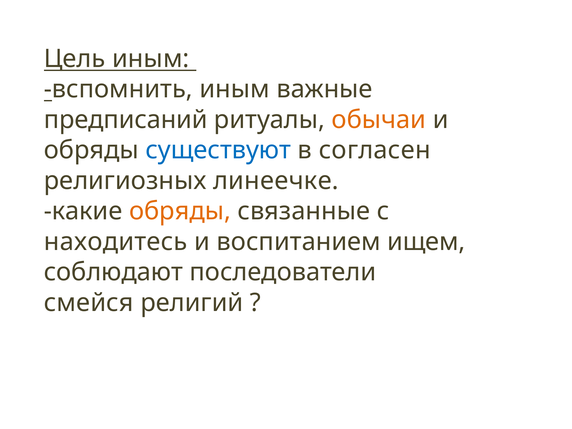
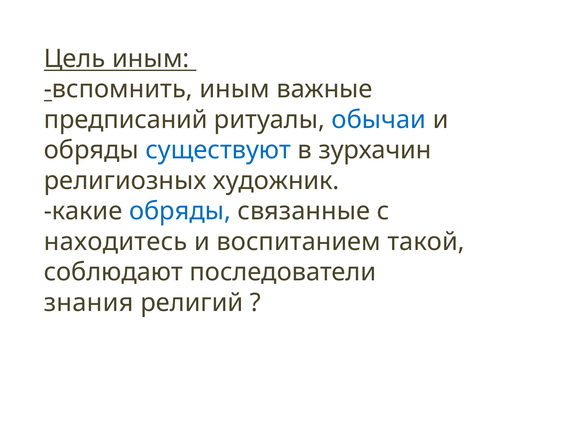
обычаи colour: orange -> blue
согласен: согласен -> зурхачин
линеечке: линеечке -> художник
обряды at (180, 211) colour: orange -> blue
ищем: ищем -> такой
смейся: смейся -> знания
